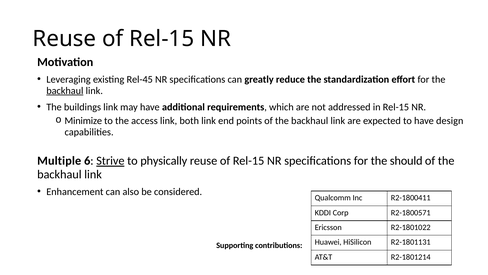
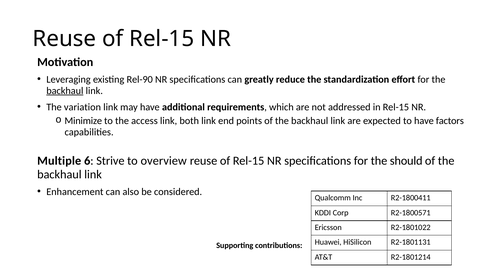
Rel-45: Rel-45 -> Rel-90
buildings: buildings -> variation
design: design -> factors
Strive underline: present -> none
physically: physically -> overview
